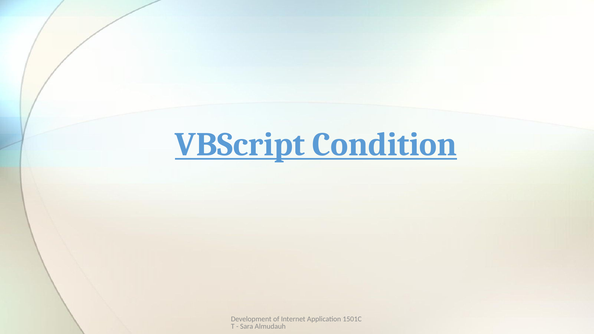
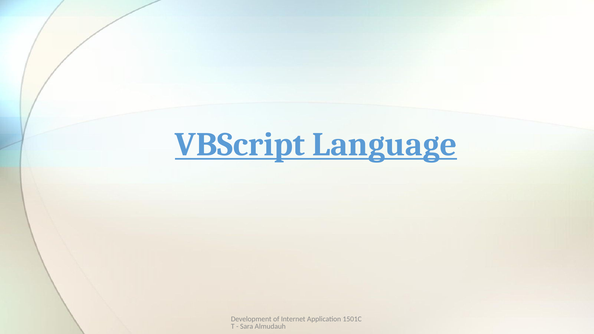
Condition: Condition -> Language
